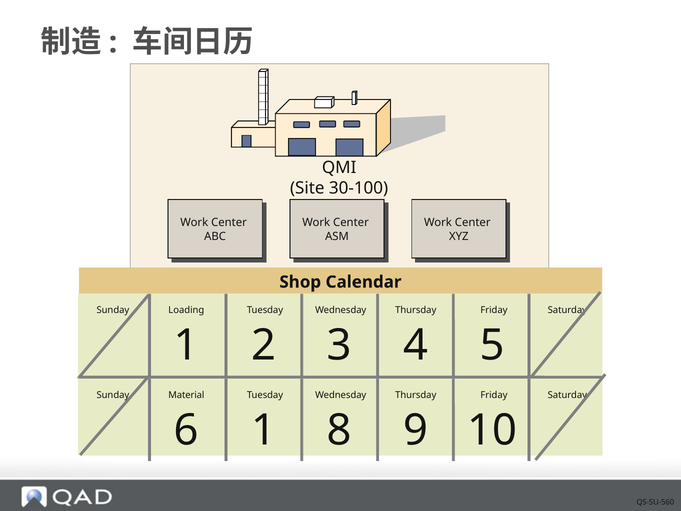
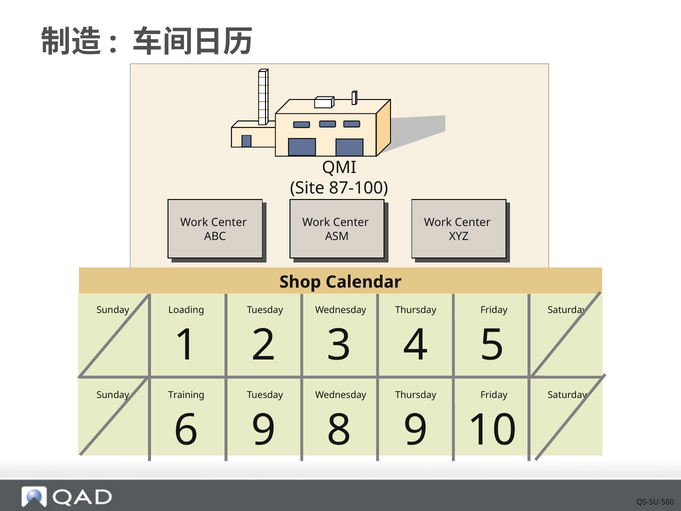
30-100: 30-100 -> 87-100
Material: Material -> Training
6 1: 1 -> 9
